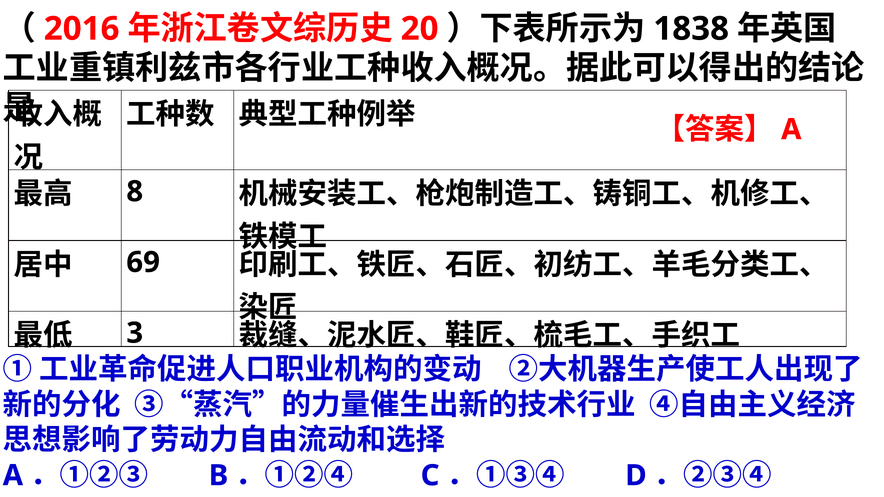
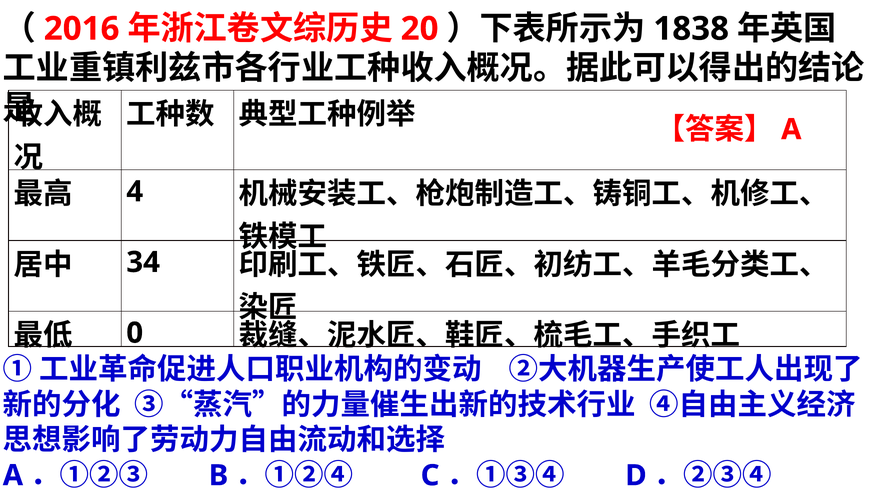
8: 8 -> 4
69: 69 -> 34
3: 3 -> 0
